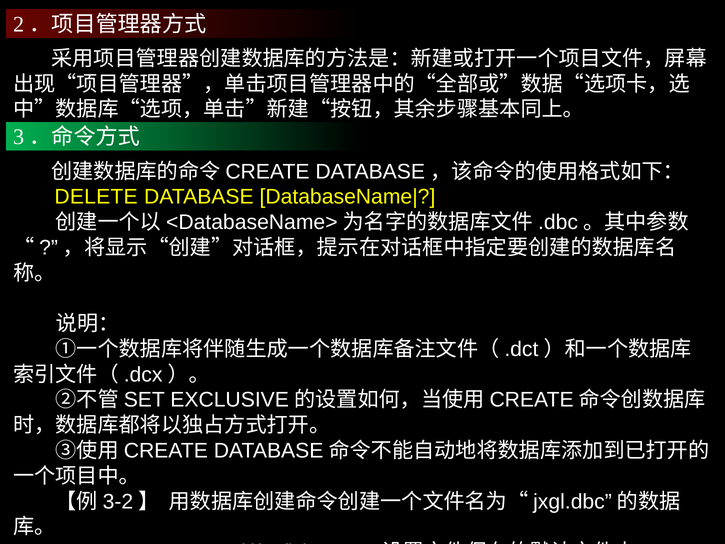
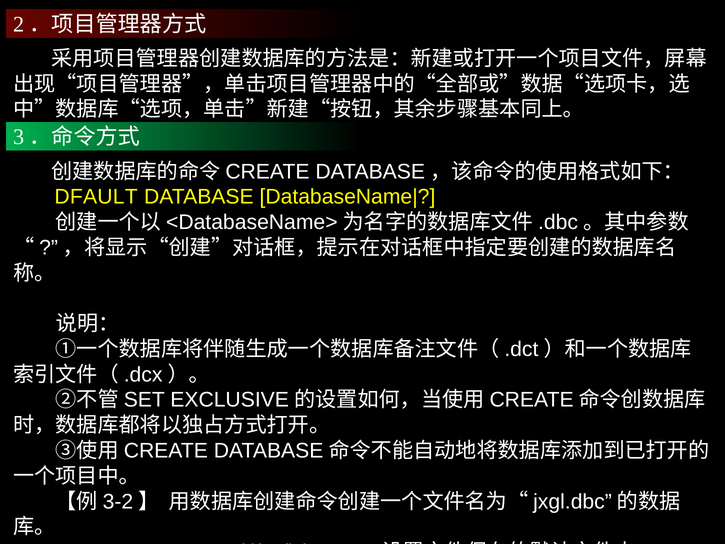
DELETE: DELETE -> DFAULT
